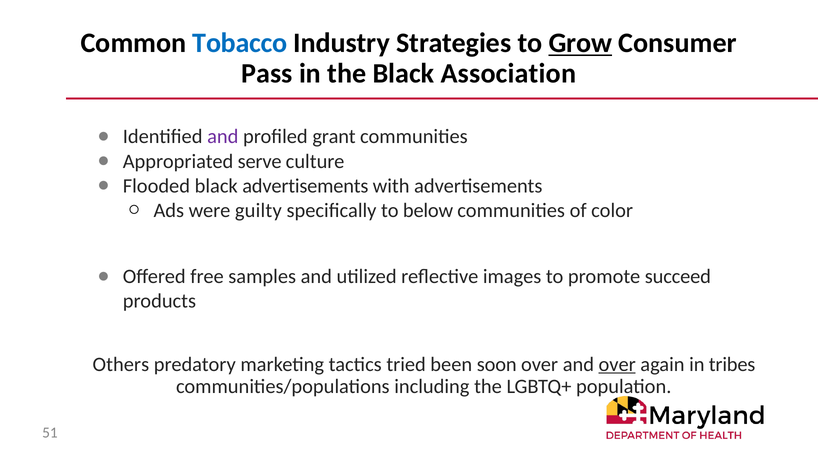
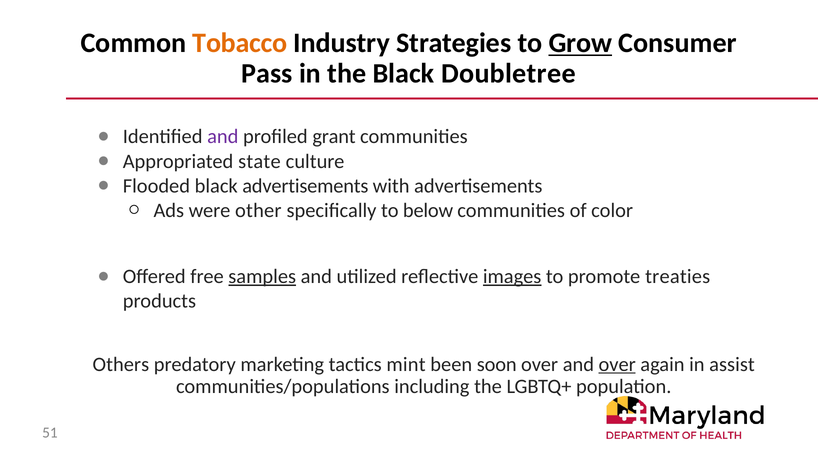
Tobacco colour: blue -> orange
Association: Association -> Doubletree
serve: serve -> state
guilty: guilty -> other
samples underline: none -> present
images underline: none -> present
succeed: succeed -> treaties
tried: tried -> mint
tribes: tribes -> assist
